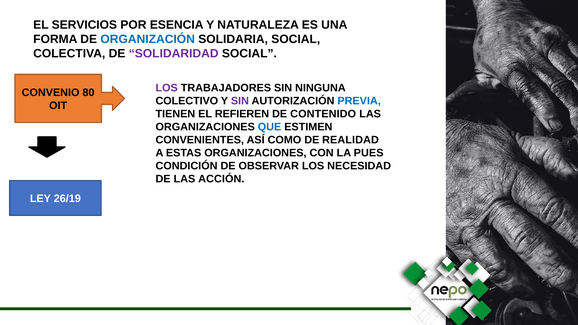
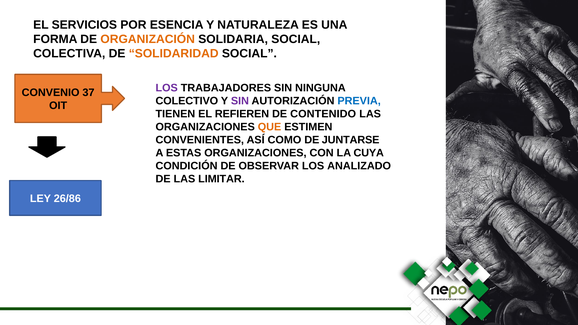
ORGANIZACIÓN colour: blue -> orange
SOLIDARIDAD colour: purple -> orange
80: 80 -> 37
QUE colour: blue -> orange
REALIDAD: REALIDAD -> JUNTARSE
PUES: PUES -> CUYA
NECESIDAD: NECESIDAD -> ANALIZADO
ACCIÓN: ACCIÓN -> LIMITAR
26/19: 26/19 -> 26/86
